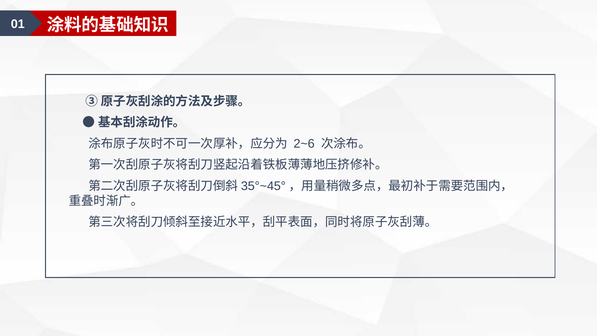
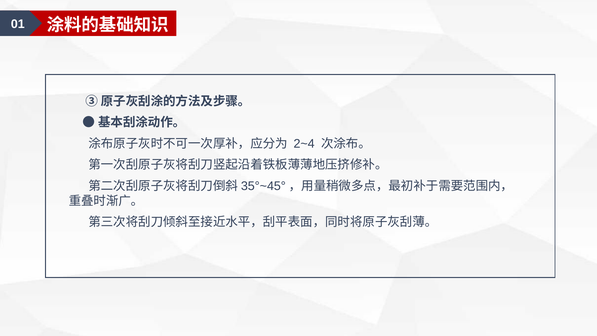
2~6: 2~6 -> 2~4
